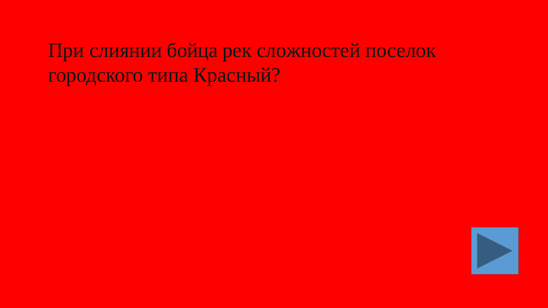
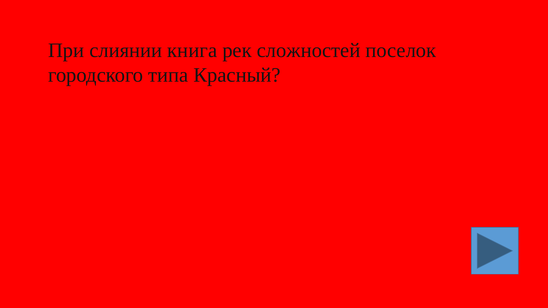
бойца: бойца -> книга
